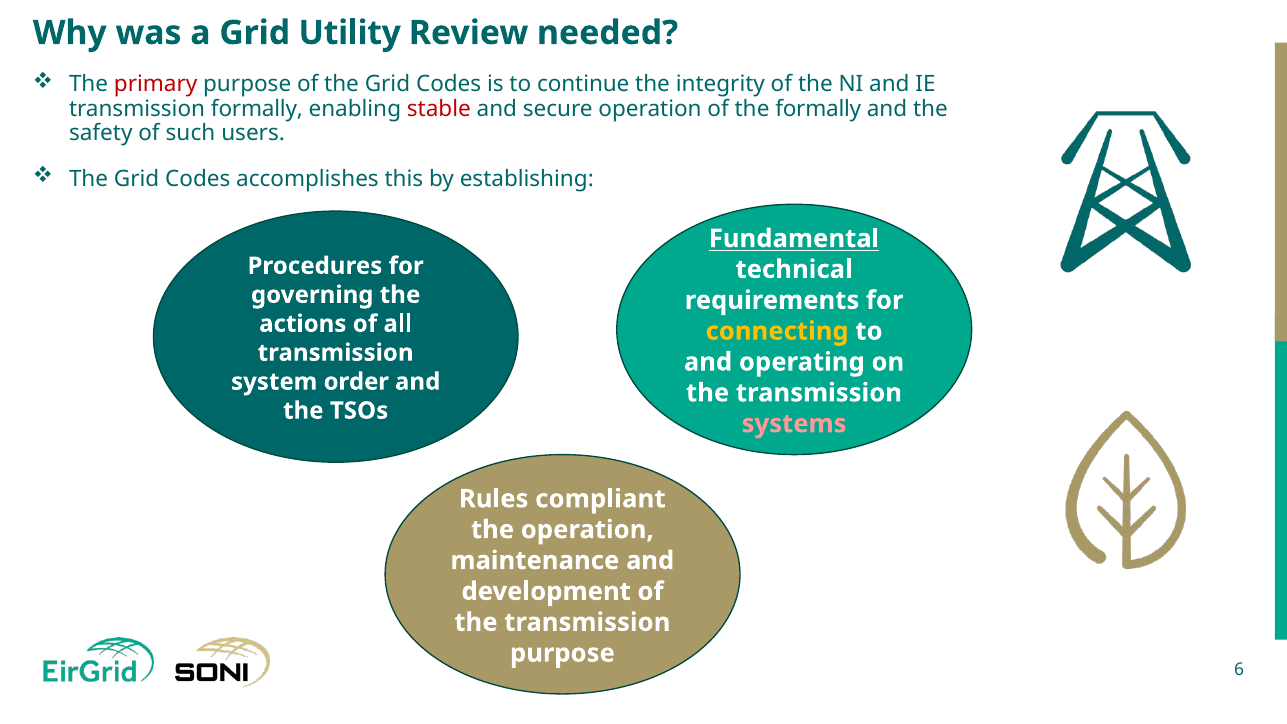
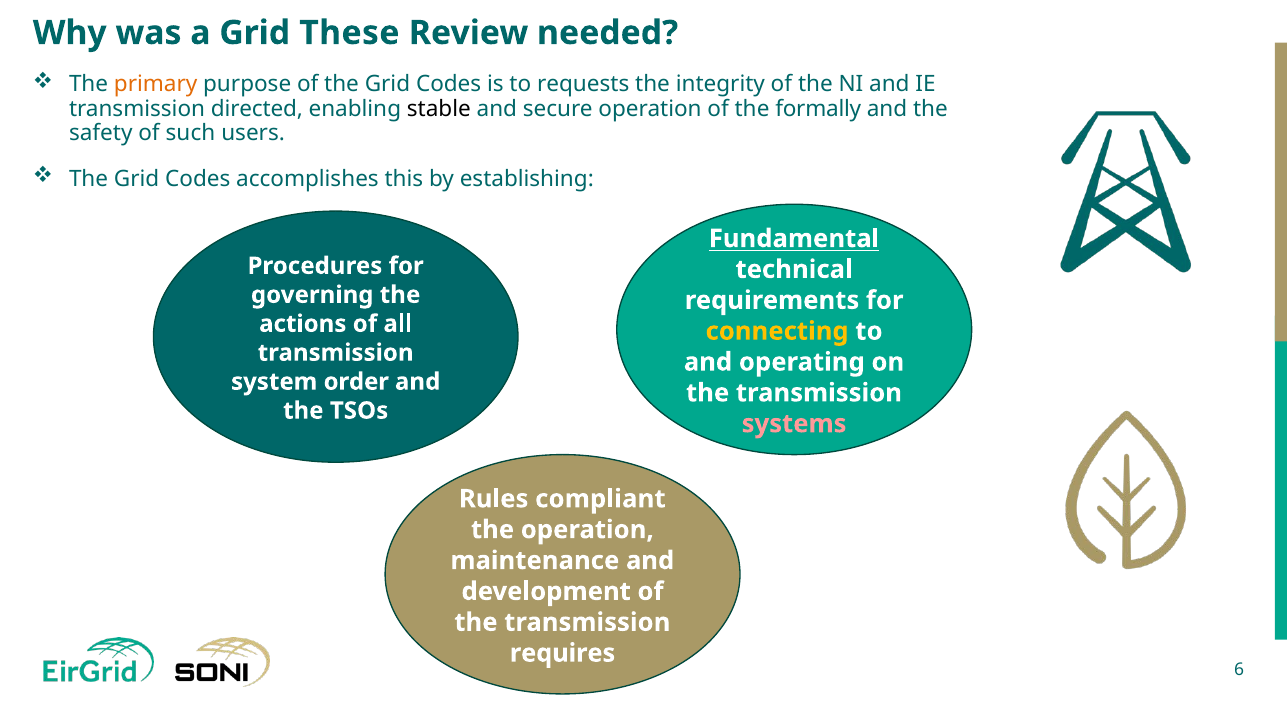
Utility: Utility -> These
primary colour: red -> orange
continue: continue -> requests
transmission formally: formally -> directed
stable colour: red -> black
purpose at (562, 653): purpose -> requires
